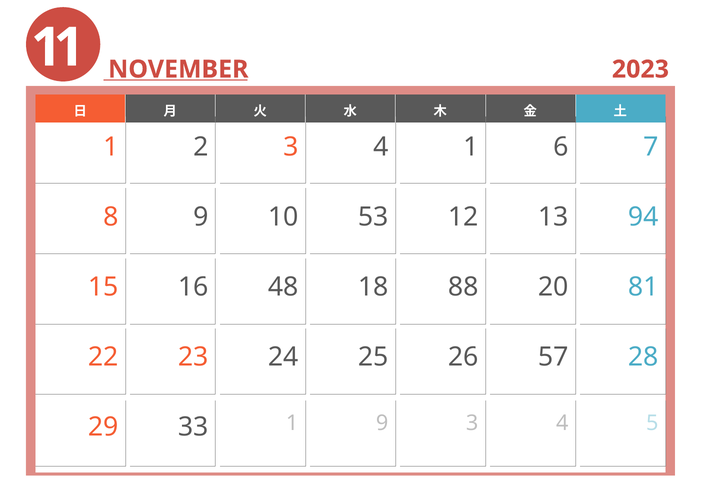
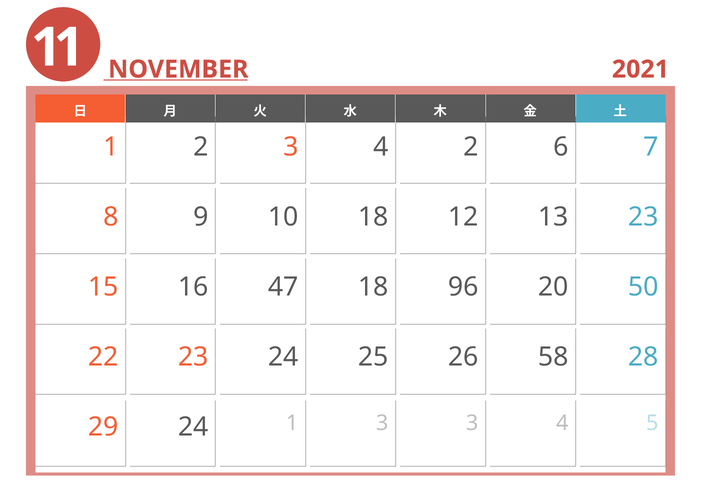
2023: 2023 -> 2021
4 1: 1 -> 2
10 53: 53 -> 18
13 94: 94 -> 23
48: 48 -> 47
88: 88 -> 96
81: 81 -> 50
57: 57 -> 58
29 33: 33 -> 24
1 9: 9 -> 3
